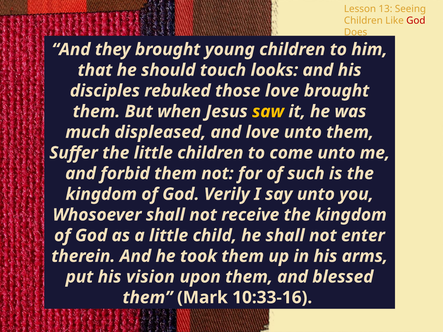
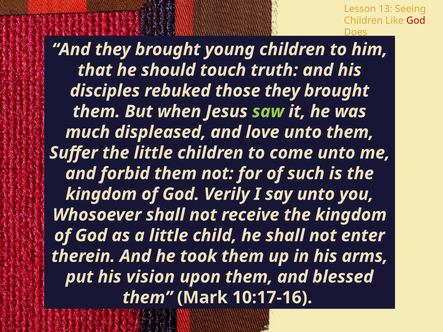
looks: looks -> truth
those love: love -> they
saw colour: yellow -> light green
10:33-16: 10:33-16 -> 10:17-16
